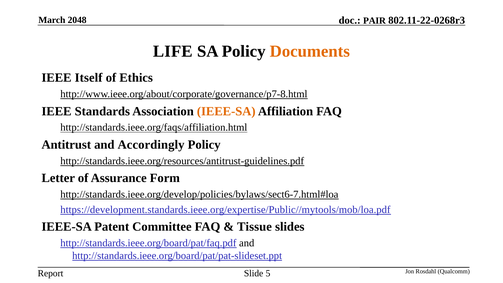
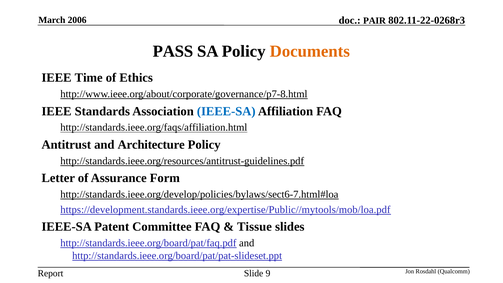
2048: 2048 -> 2006
LIFE: LIFE -> PASS
Itself: Itself -> Time
IEEE-SA at (226, 111) colour: orange -> blue
Accordingly: Accordingly -> Architecture
5: 5 -> 9
